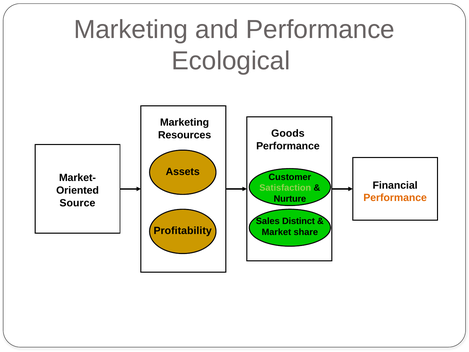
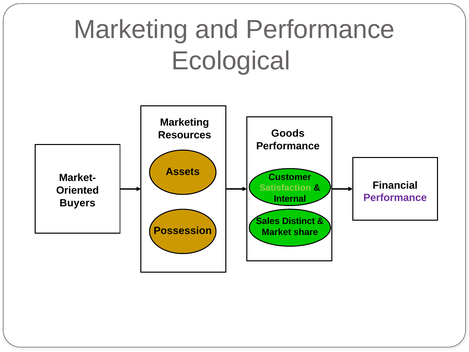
Performance at (395, 198) colour: orange -> purple
Nurture: Nurture -> Internal
Source: Source -> Buyers
Profitability: Profitability -> Possession
